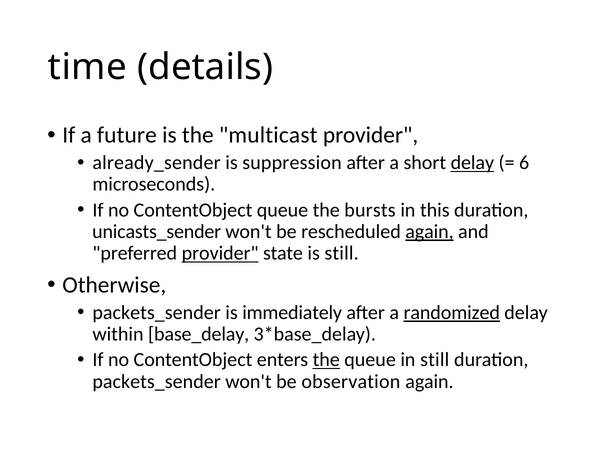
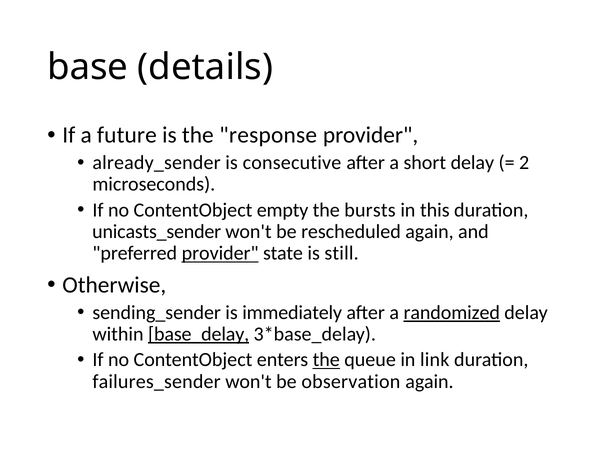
time: time -> base
multicast: multicast -> response
suppression: suppression -> consecutive
delay at (472, 163) underline: present -> none
6: 6 -> 2
ContentObject queue: queue -> empty
again at (429, 232) underline: present -> none
packets_sender at (157, 313): packets_sender -> sending_sender
base_delay underline: none -> present
in still: still -> link
packets_sender at (157, 382): packets_sender -> failures_sender
